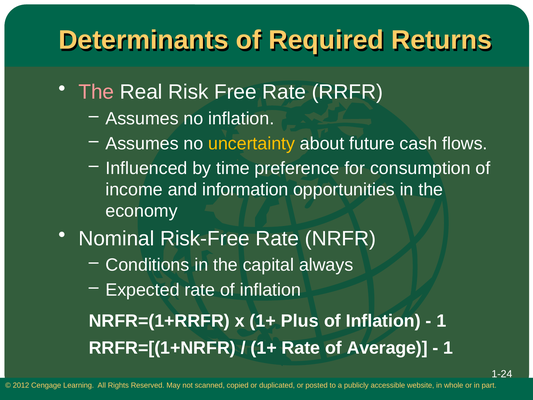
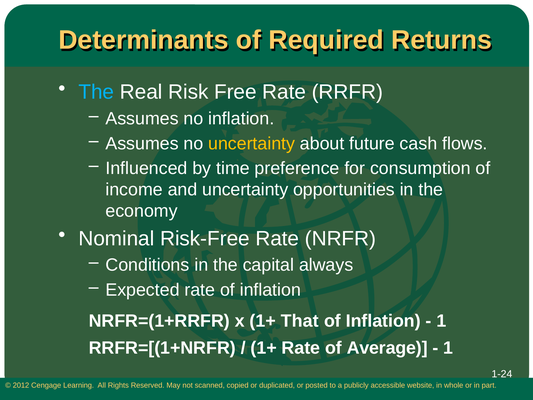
The at (96, 92) colour: pink -> light blue
and information: information -> uncertainty
Plus: Plus -> That
